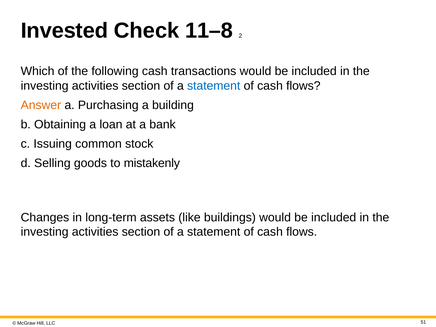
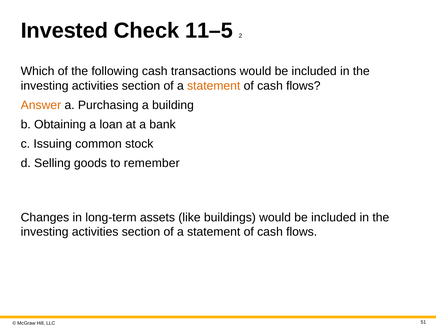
11–8: 11–8 -> 11–5
statement at (214, 86) colour: blue -> orange
mistakenly: mistakenly -> remember
